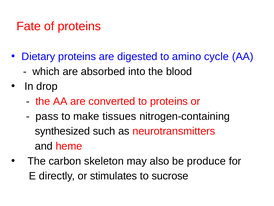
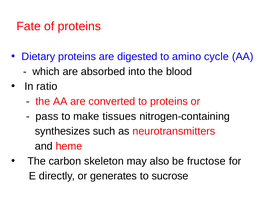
drop: drop -> ratio
synthesized: synthesized -> synthesizes
produce: produce -> fructose
stimulates: stimulates -> generates
